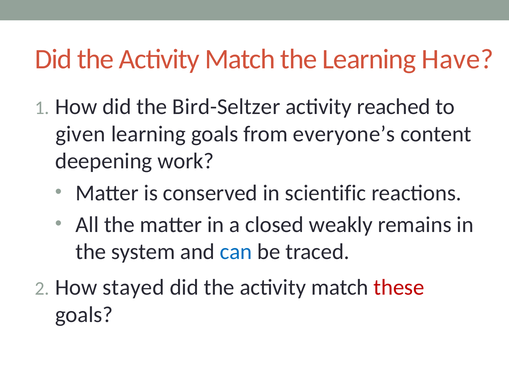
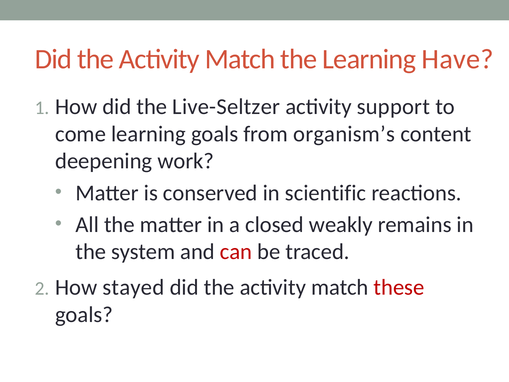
Bird-Seltzer: Bird-Seltzer -> Live-Seltzer
reached: reached -> support
given: given -> come
everyone’s: everyone’s -> organism’s
can colour: blue -> red
